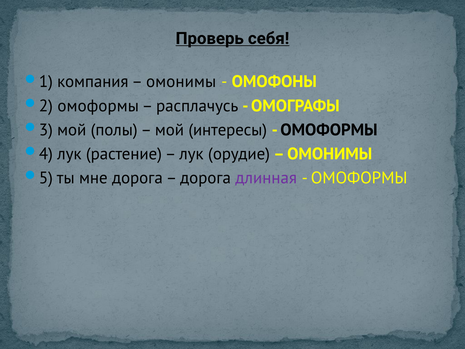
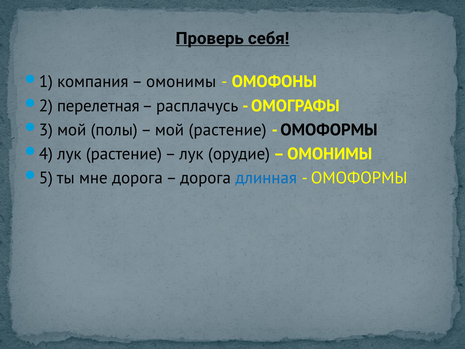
омоформы at (98, 106): омоформы -> перелетная
мой интересы: интересы -> растение
длинная colour: purple -> blue
